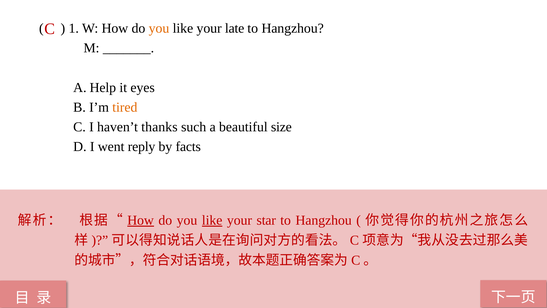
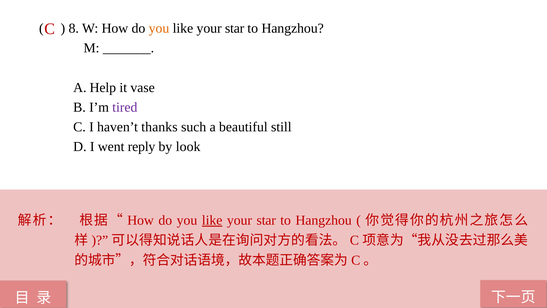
1: 1 -> 8
late at (235, 28): late -> star
eyes: eyes -> vase
tired colour: orange -> purple
size: size -> still
facts: facts -> look
How at (141, 220) underline: present -> none
